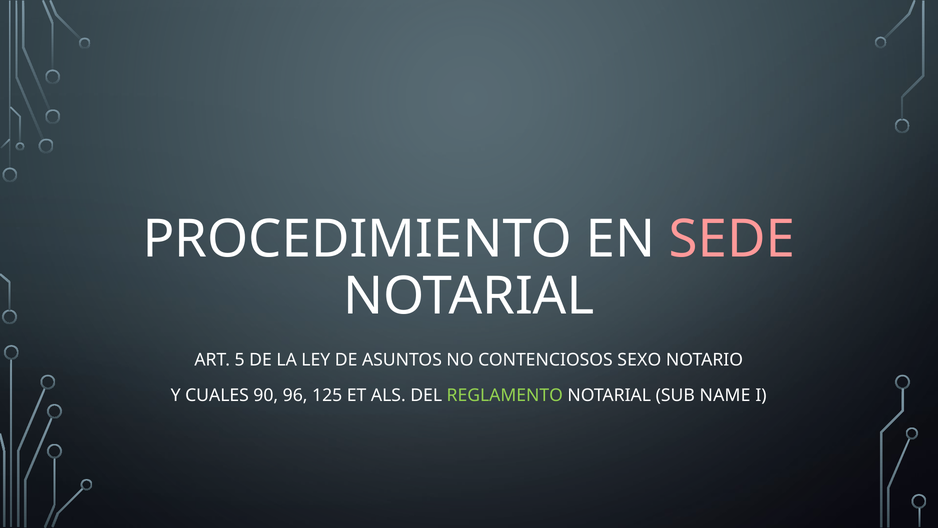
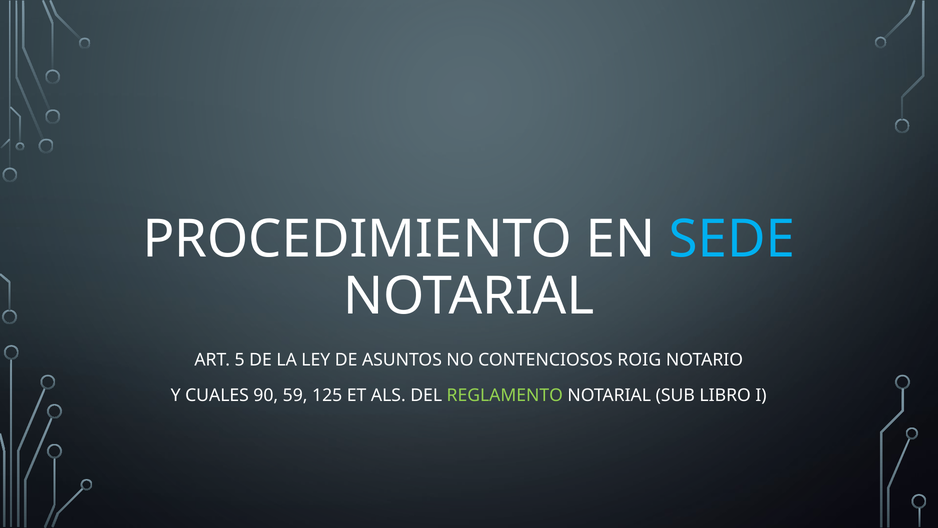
SEDE colour: pink -> light blue
SEXO: SEXO -> ROIG
96: 96 -> 59
NAME: NAME -> LIBRO
